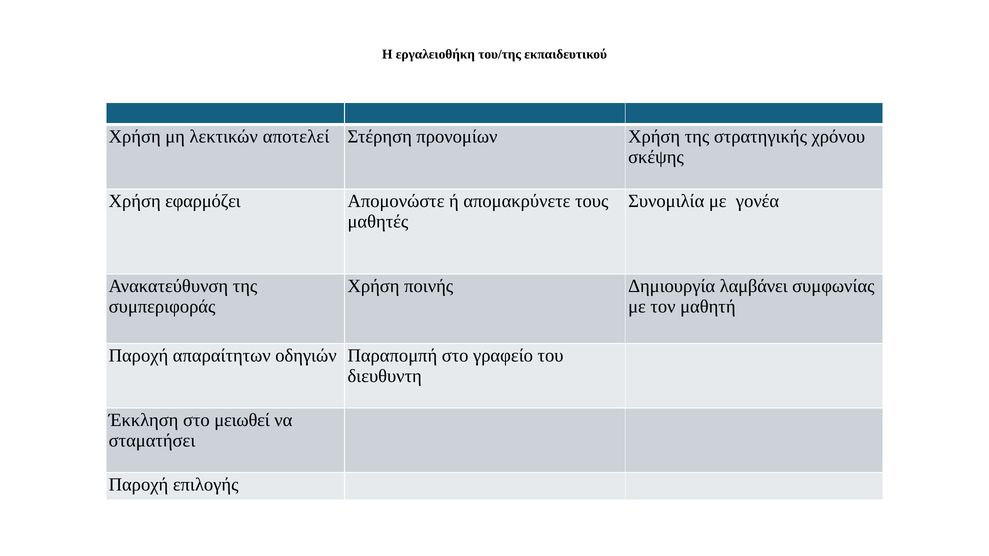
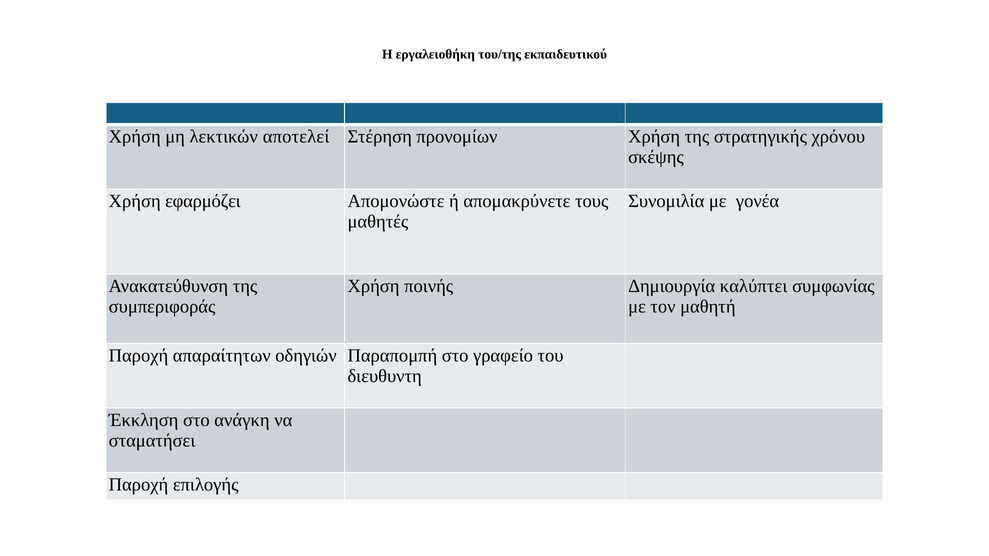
λαμβάνει: λαμβάνει -> καλύπτει
μειωθεί: μειωθεί -> ανάγκη
